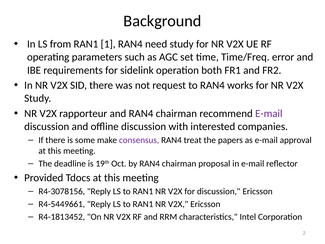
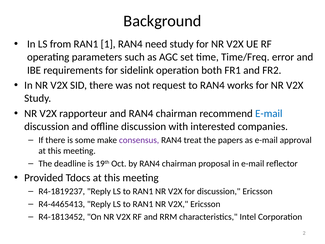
E-mail at (269, 113) colour: purple -> blue
R4-3078156: R4-3078156 -> R4-1819237
R4-5449661: R4-5449661 -> R4-4465413
